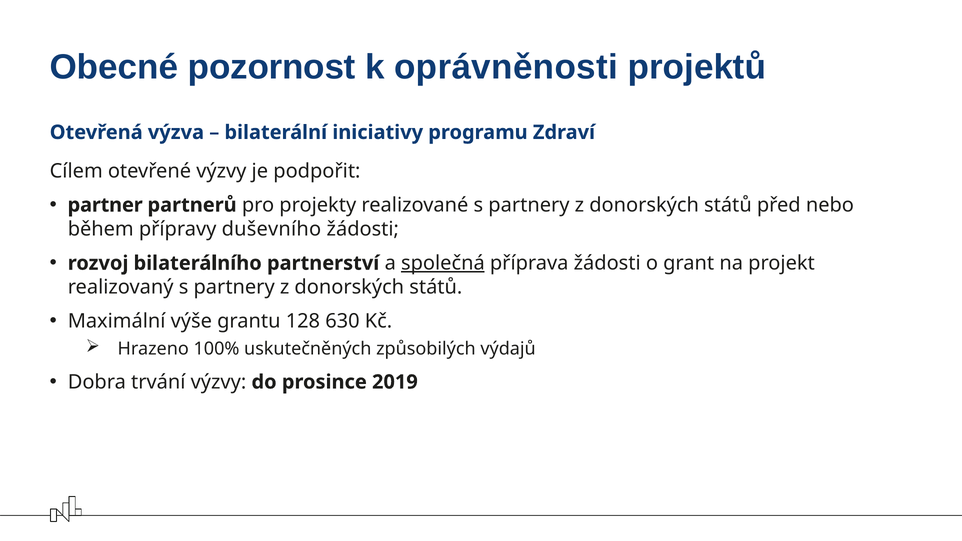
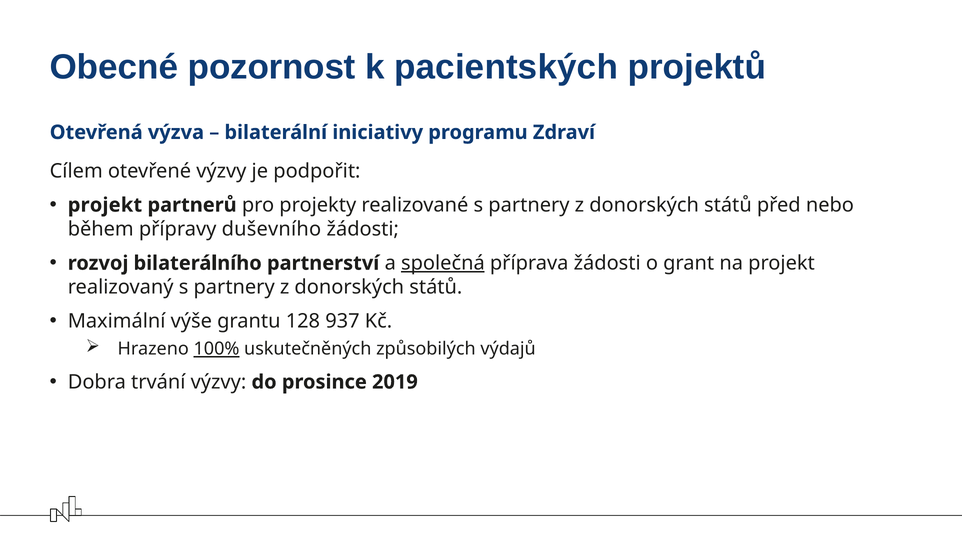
oprávněnosti: oprávněnosti -> pacientských
partner at (105, 205): partner -> projekt
630: 630 -> 937
100% underline: none -> present
